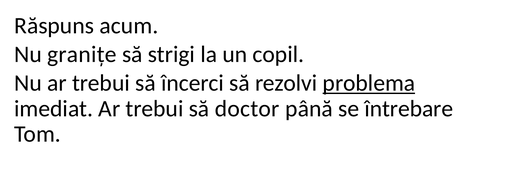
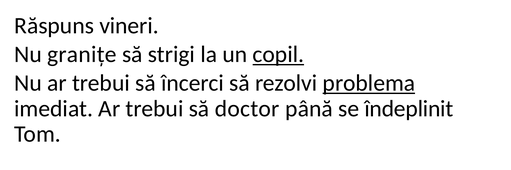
acum: acum -> vineri
copil underline: none -> present
întrebare: întrebare -> îndeplinit
